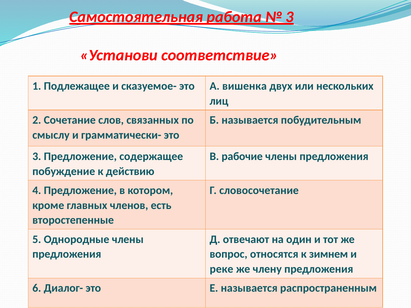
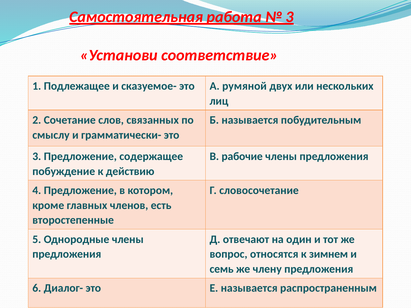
вишенка: вишенка -> румяной
реке: реке -> семь
